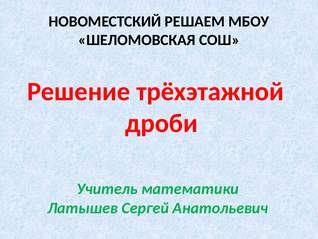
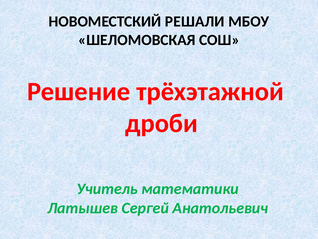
РЕШАЕМ: РЕШАЕМ -> РЕШАЛИ
